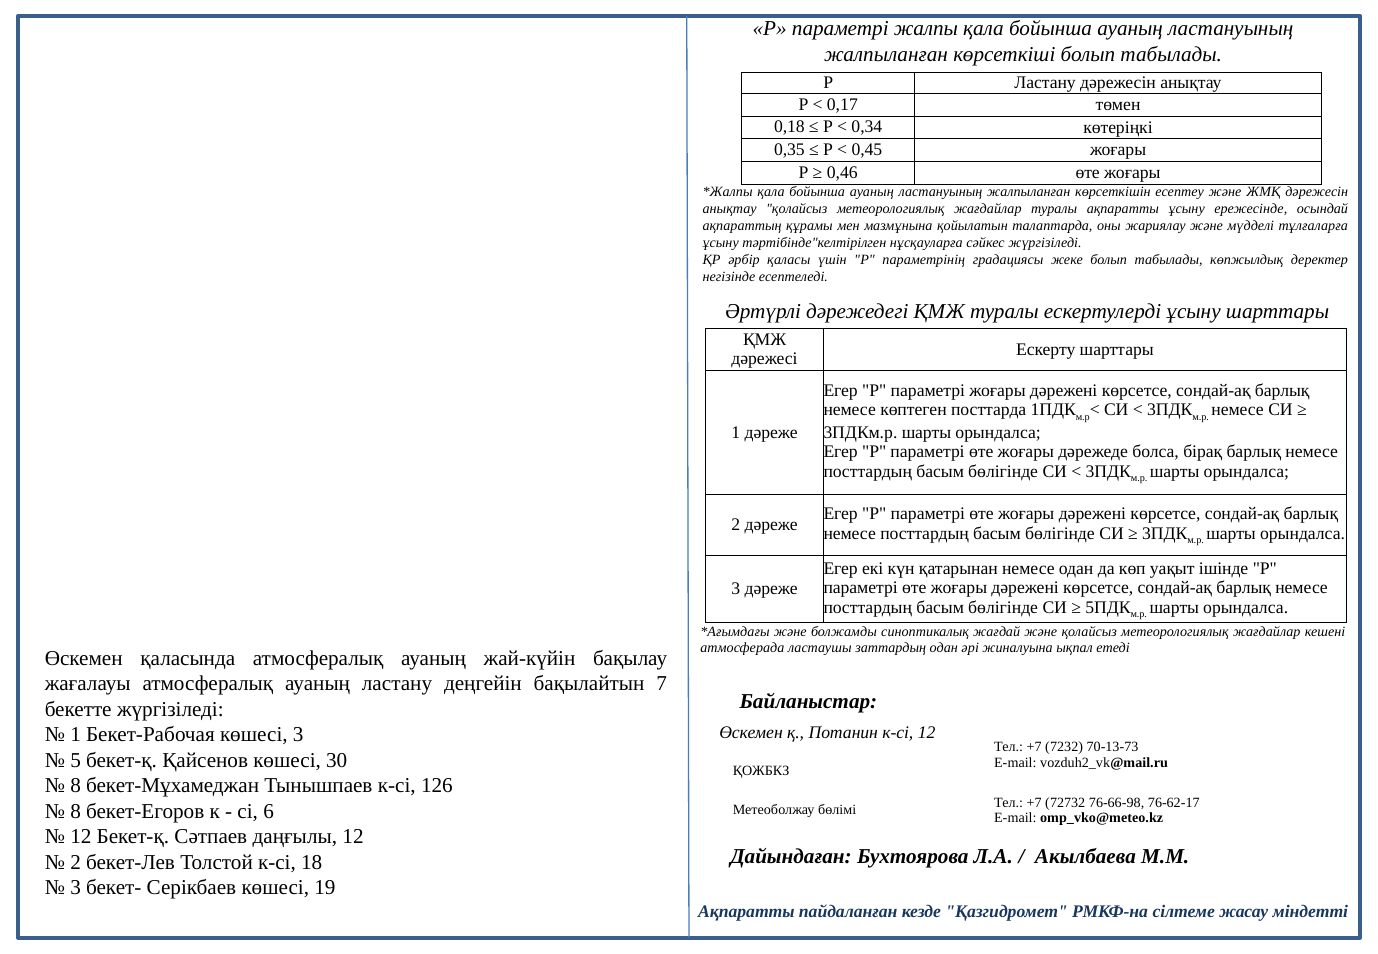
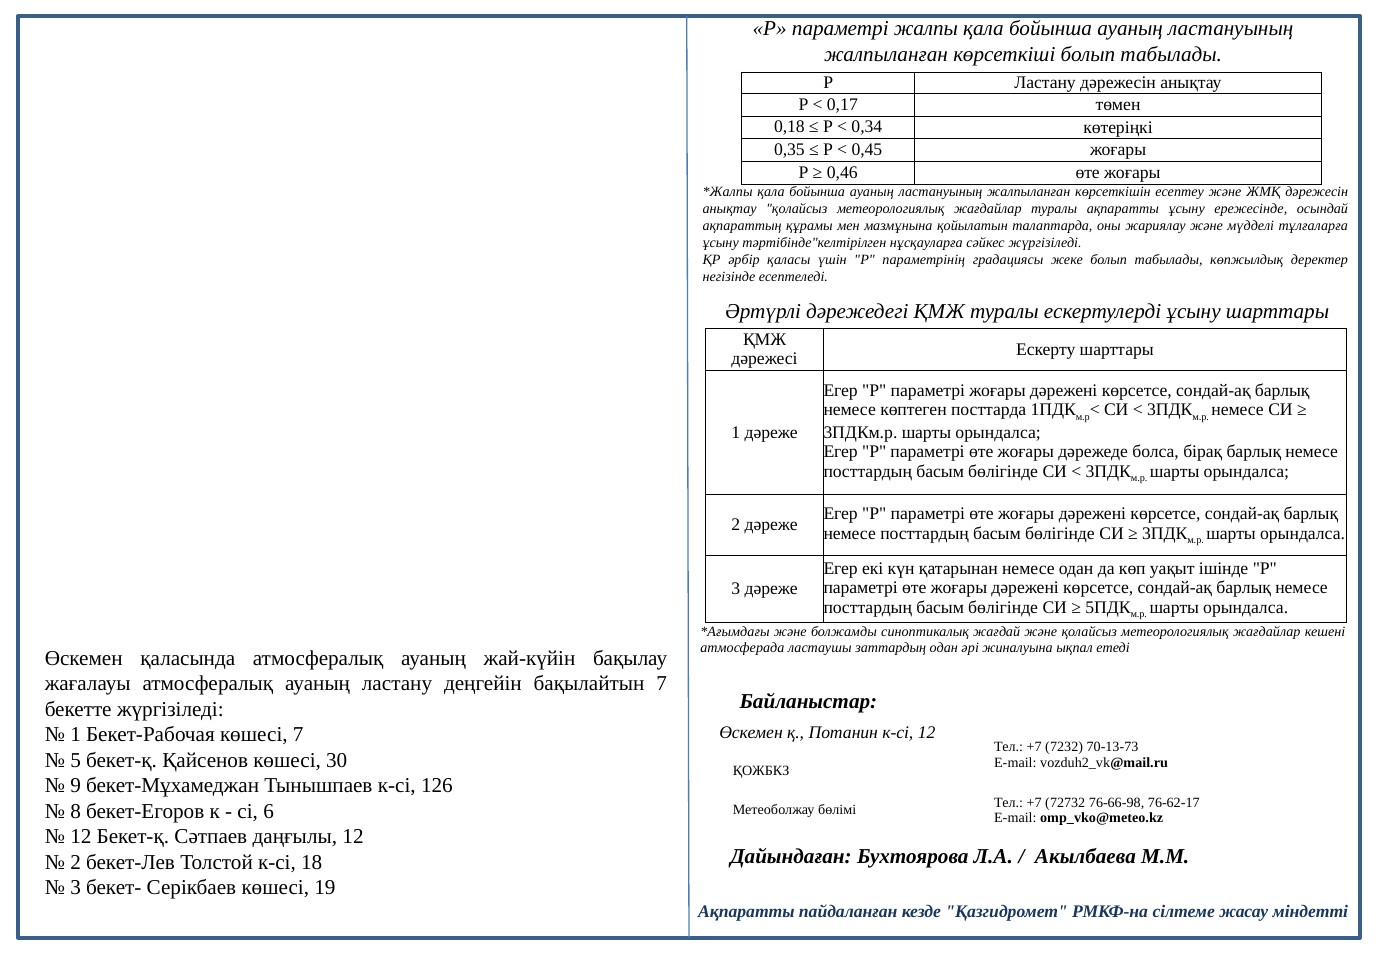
көшесі 3: 3 -> 7
8 at (76, 786): 8 -> 9
